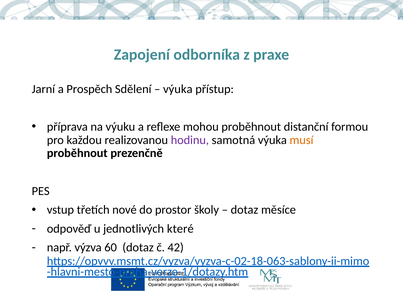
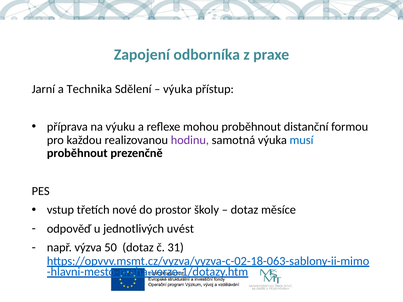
Prospěch: Prospěch -> Technika
musí colour: orange -> blue
které: které -> uvést
60: 60 -> 50
42: 42 -> 31
